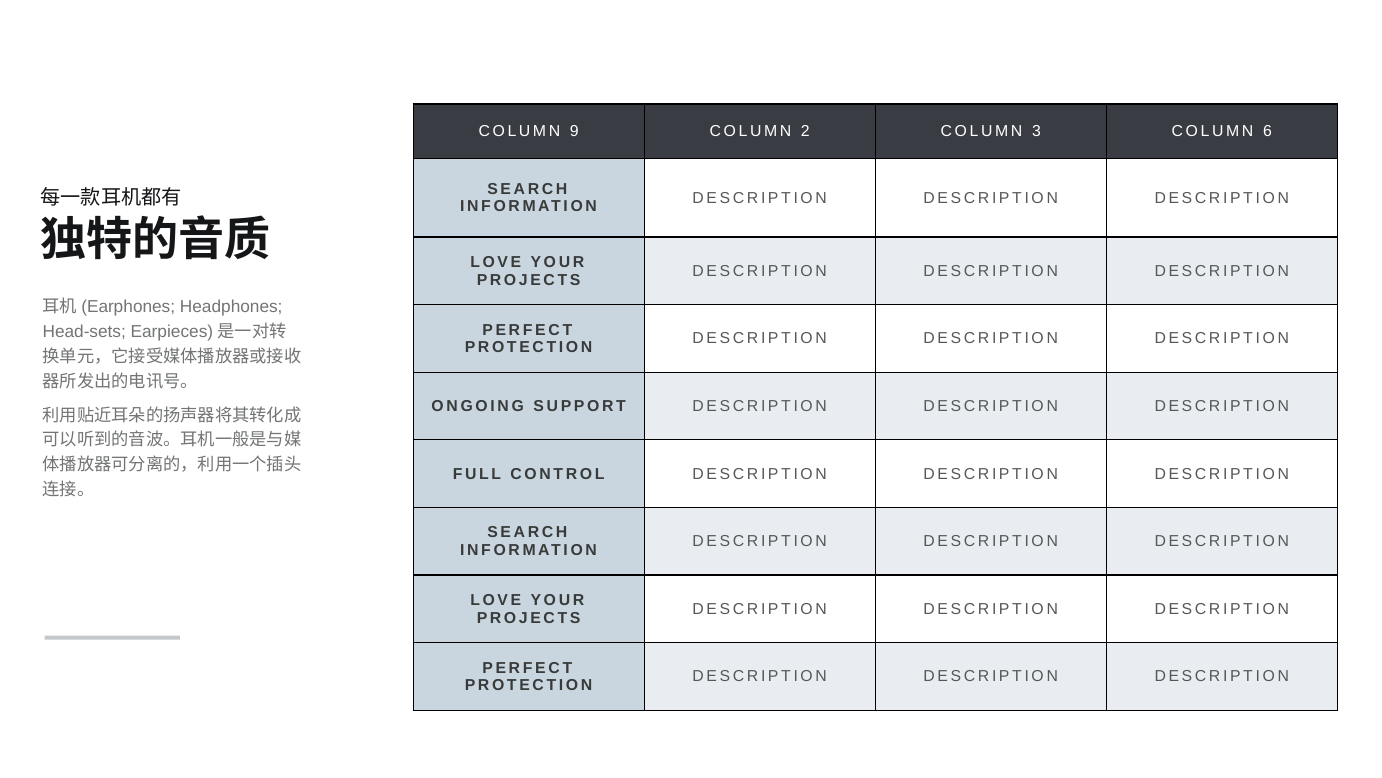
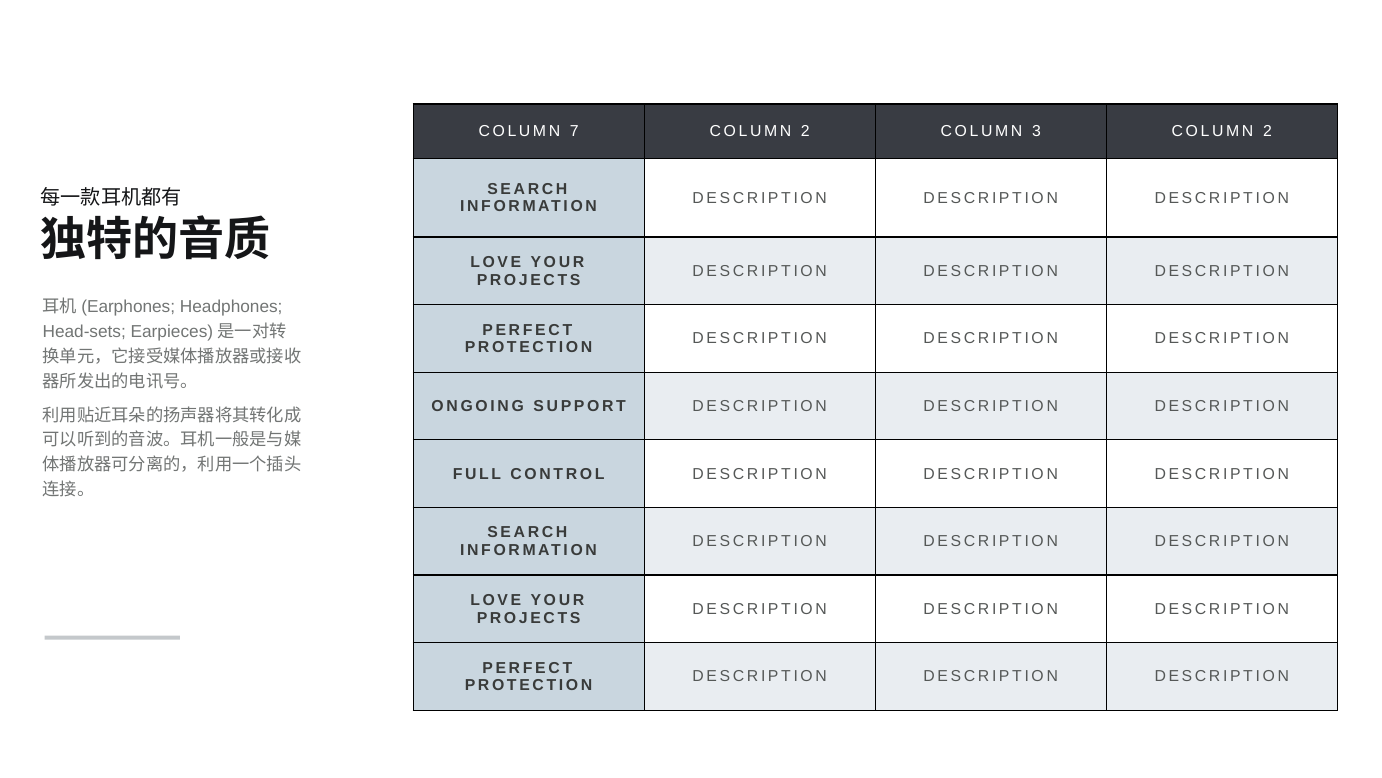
9: 9 -> 7
3 COLUMN 6: 6 -> 2
